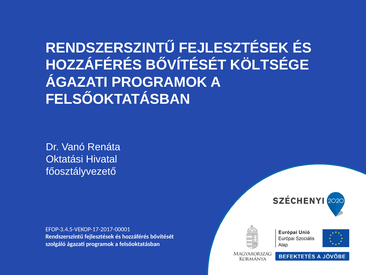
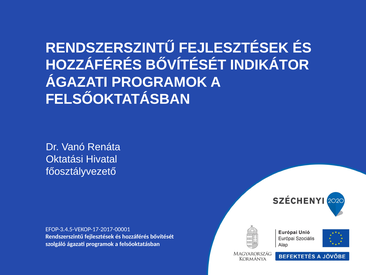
KÖLTSÉGE: KÖLTSÉGE -> INDIKÁTOR
